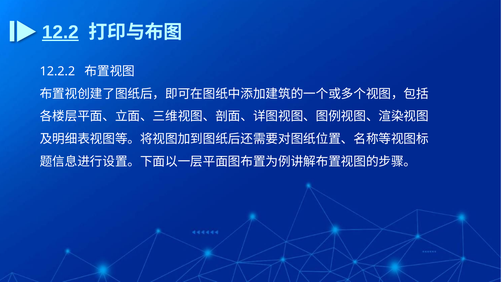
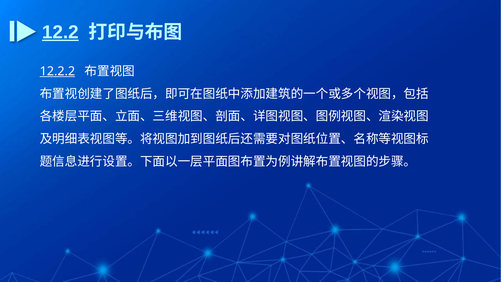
12.2.2 underline: none -> present
